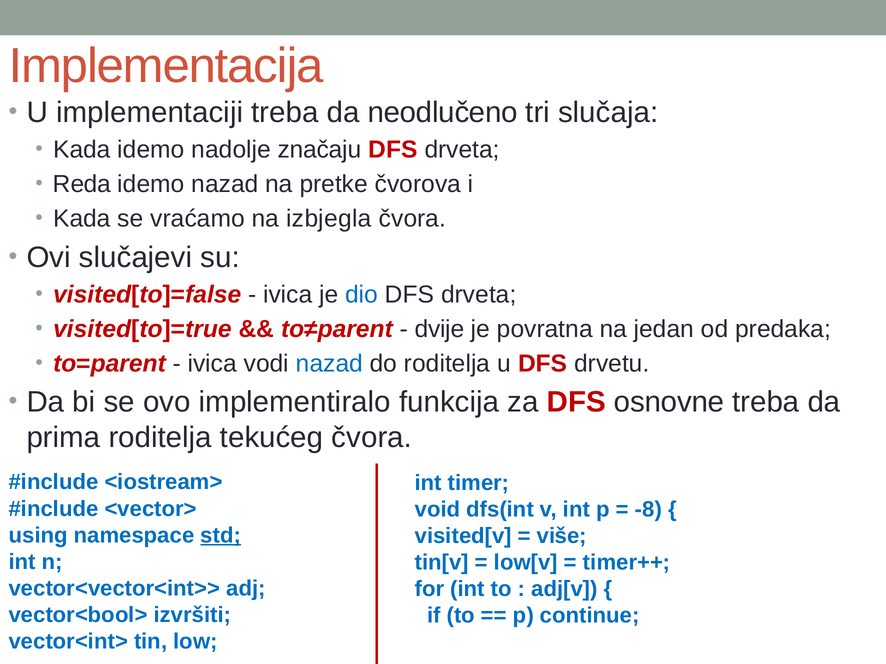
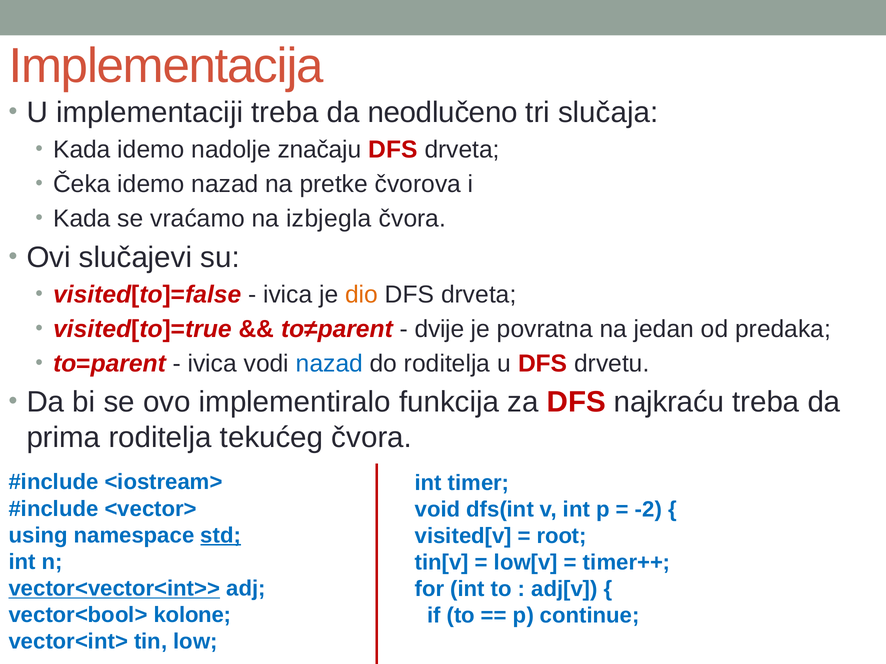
Reda: Reda -> Čeka
dio colour: blue -> orange
osnovne: osnovne -> najkraću
-8: -8 -> -2
više: više -> root
vector<vector<int>> underline: none -> present
izvršiti: izvršiti -> kolone
